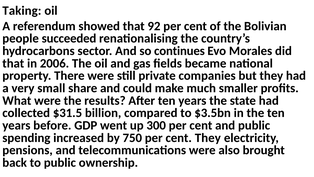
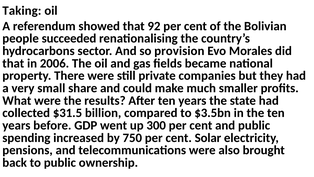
continues: continues -> provision
cent They: They -> Solar
